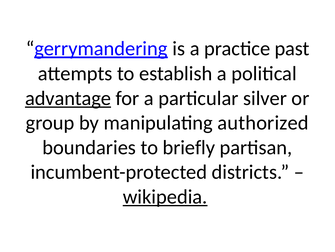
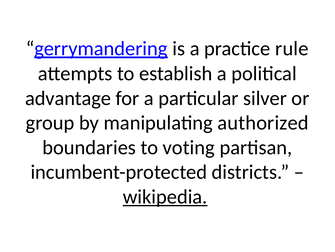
past: past -> rule
advantage underline: present -> none
briefly: briefly -> voting
